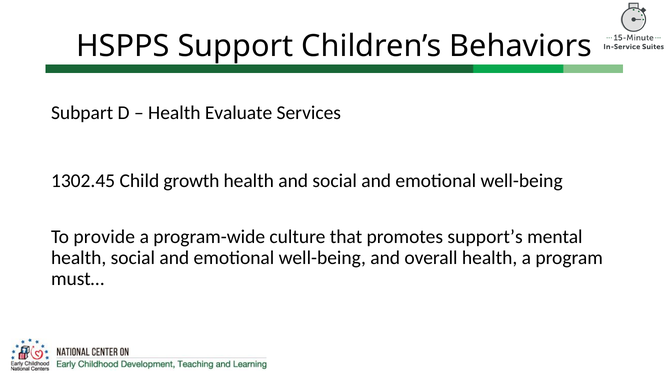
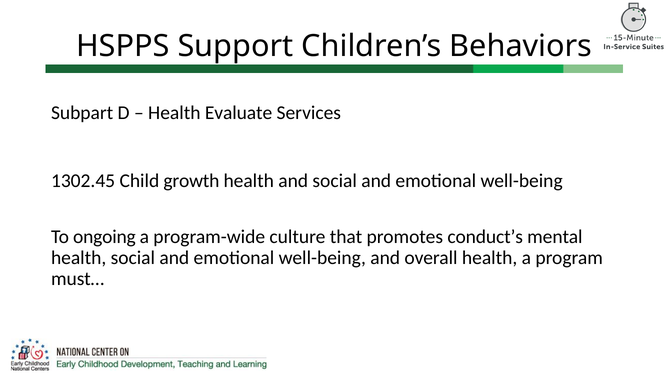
provide: provide -> ongoing
support’s: support’s -> conduct’s
